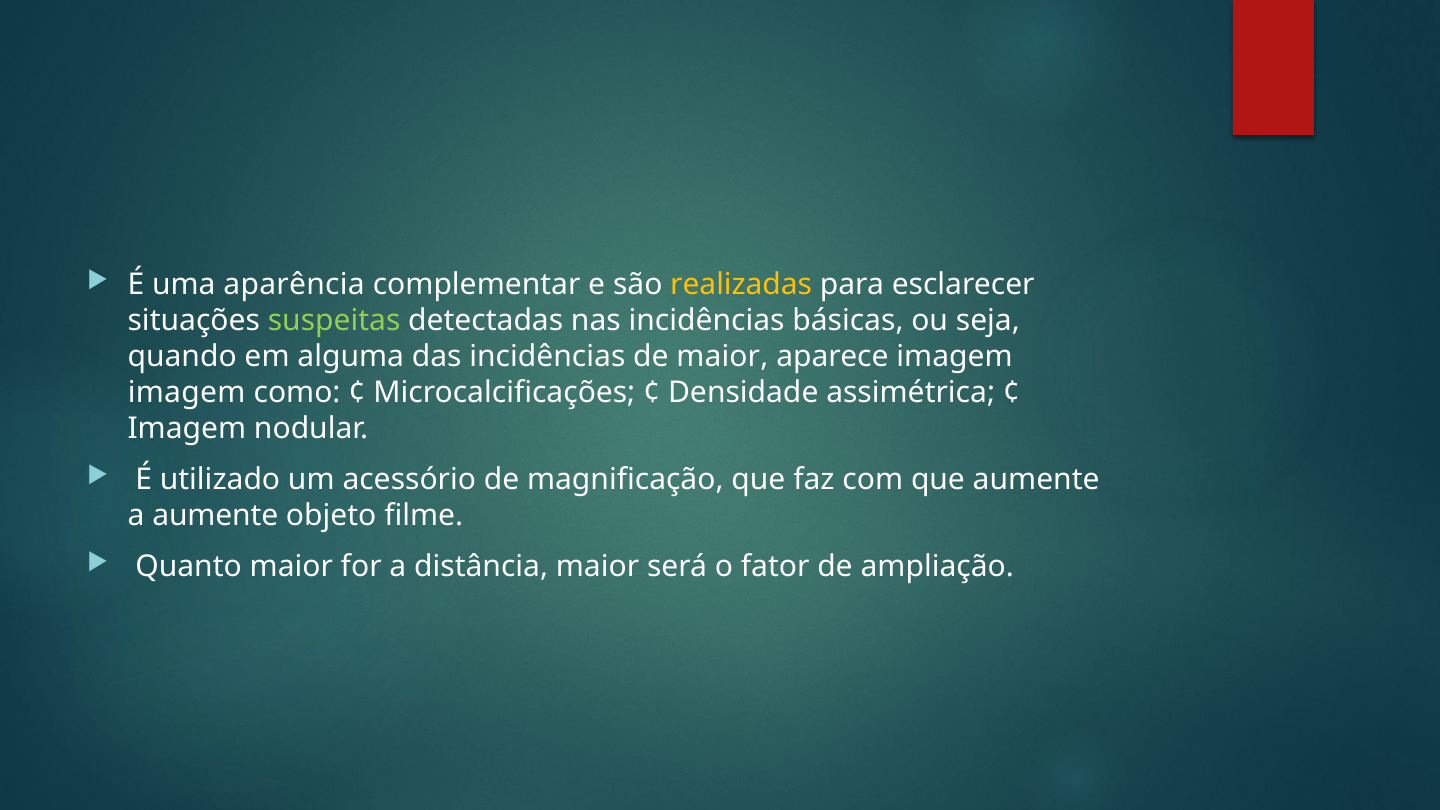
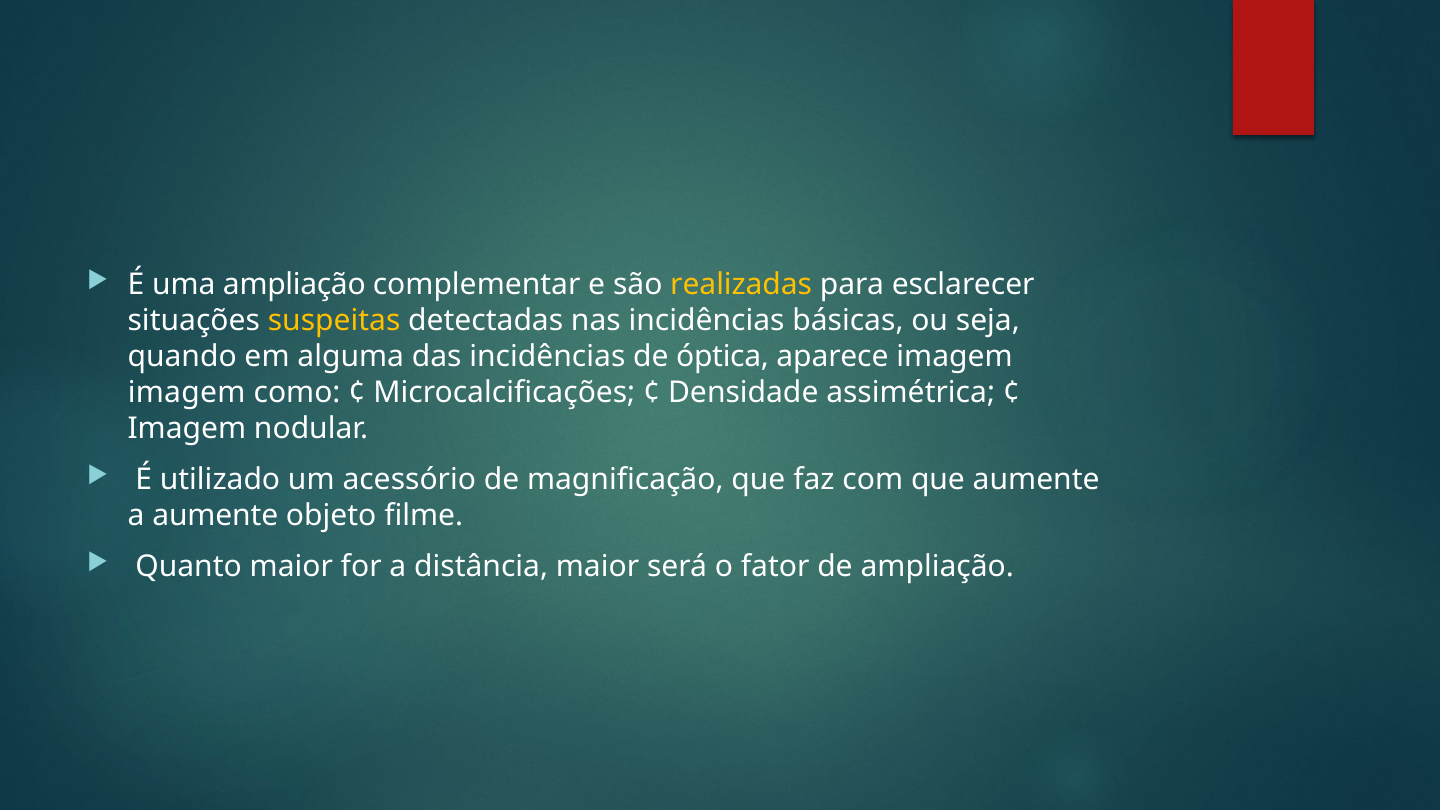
uma aparência: aparência -> ampliação
suspeitas colour: light green -> yellow
de maior: maior -> óptica
